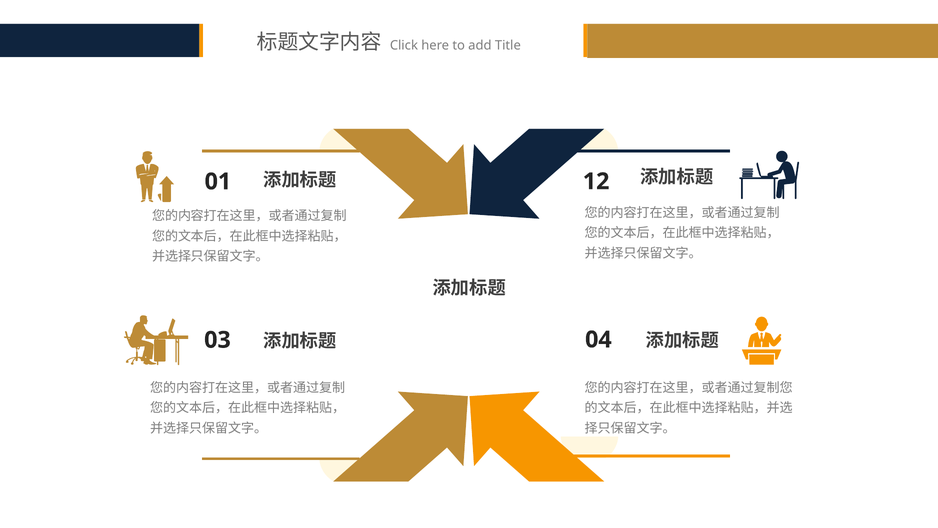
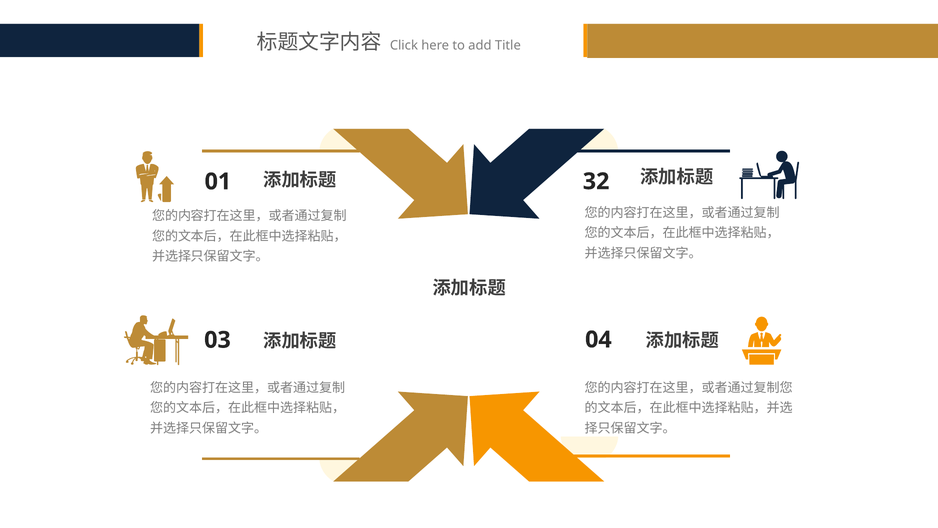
12: 12 -> 32
